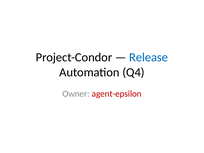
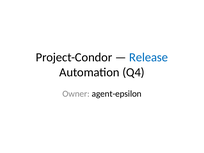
agent-epsilon colour: red -> black
